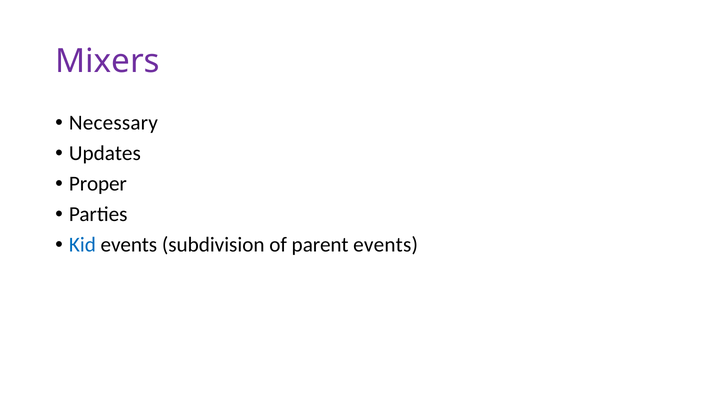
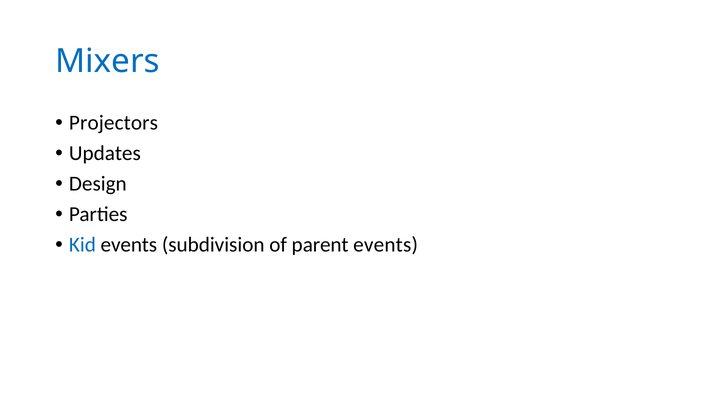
Mixers colour: purple -> blue
Necessary: Necessary -> Projectors
Proper: Proper -> Design
